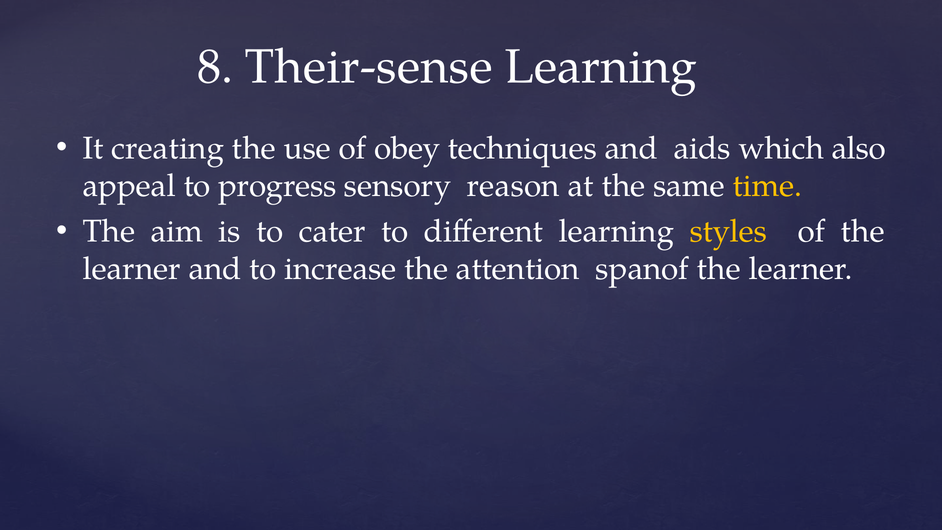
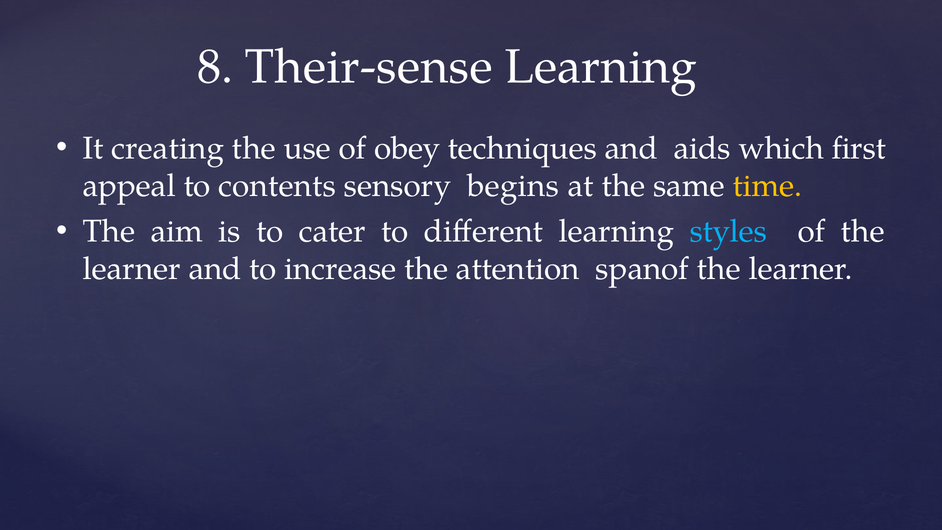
also: also -> first
progress: progress -> contents
reason: reason -> begins
styles colour: yellow -> light blue
